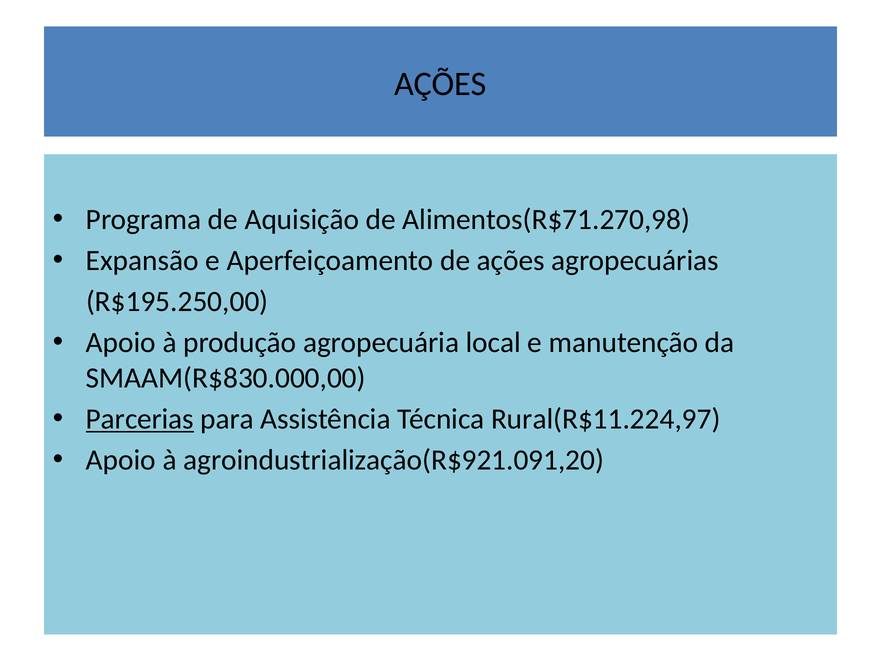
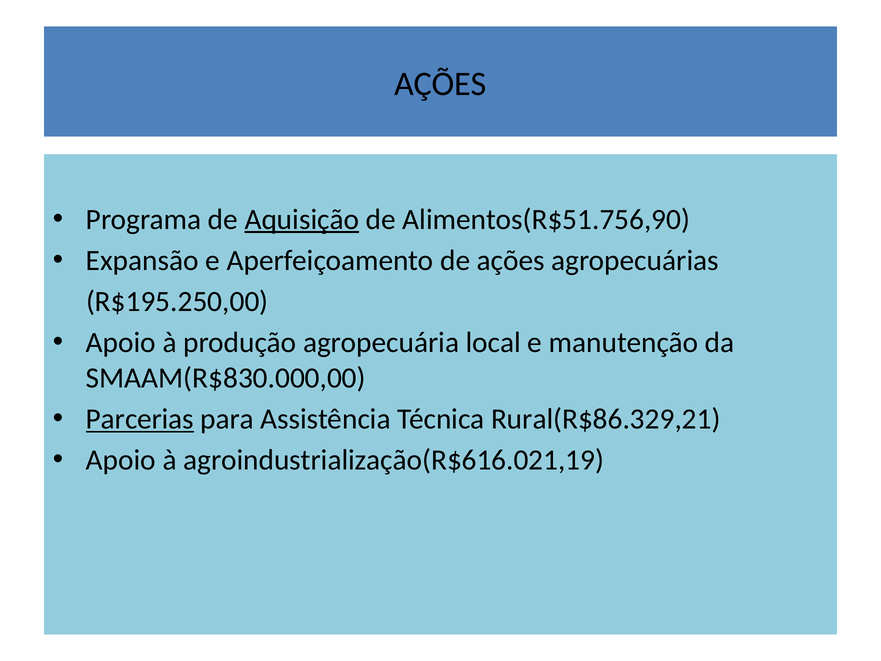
Aquisição underline: none -> present
Alimentos(R$71.270,98: Alimentos(R$71.270,98 -> Alimentos(R$51.756,90
Rural(R$11.224,97: Rural(R$11.224,97 -> Rural(R$86.329,21
agroindustrialização(R$921.091,20: agroindustrialização(R$921.091,20 -> agroindustrialização(R$616.021,19
